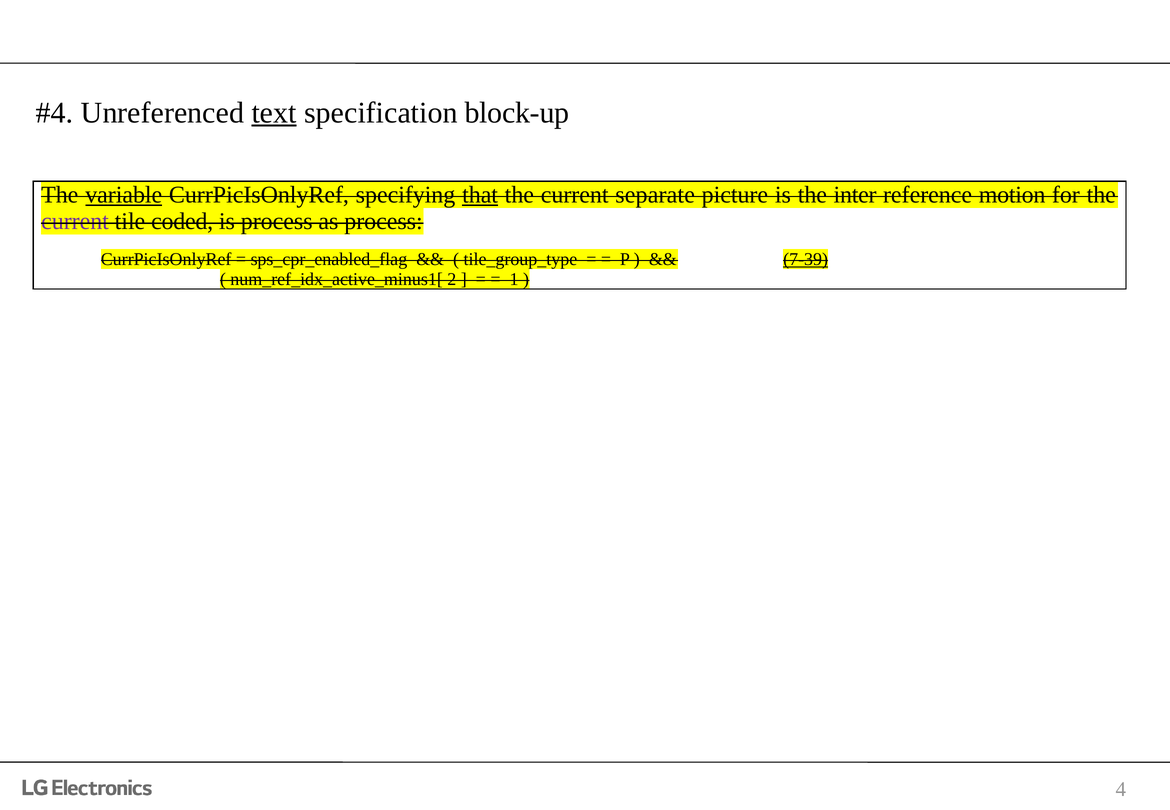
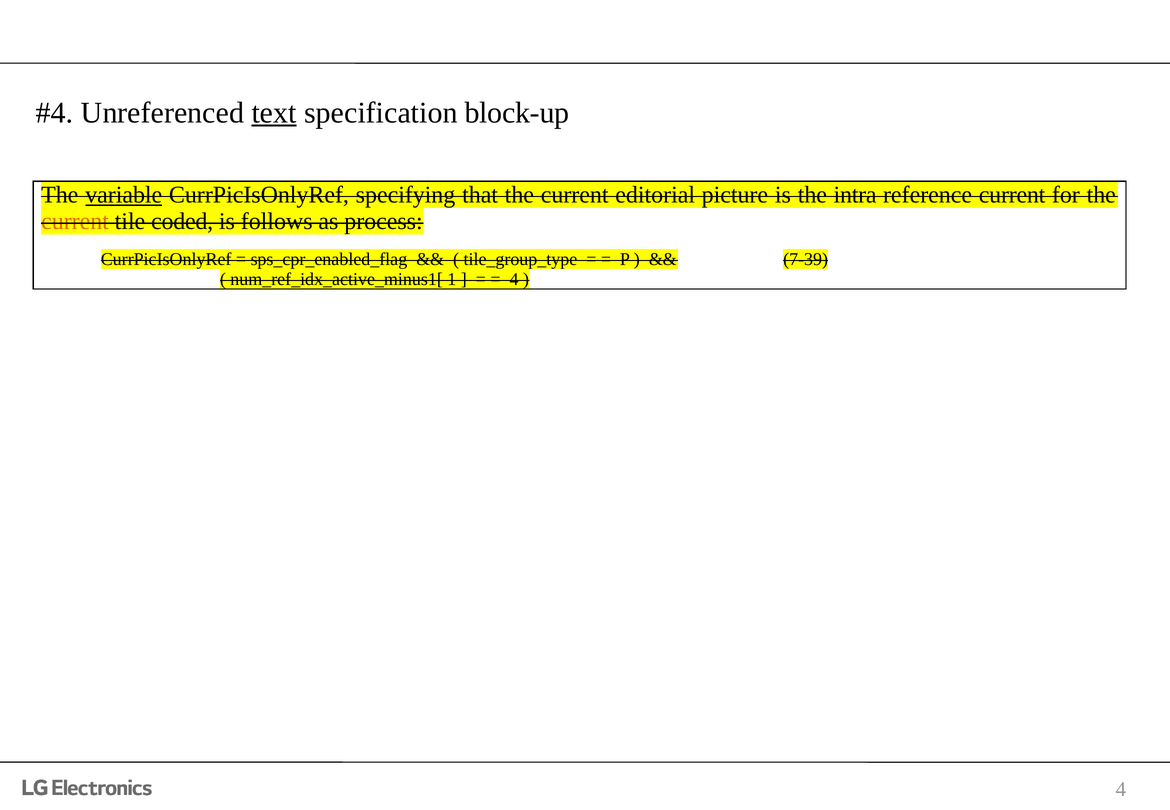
that underline: present -> none
separate: separate -> editorial
inter: inter -> intra
reference motion: motion -> current
current at (75, 221) colour: purple -> orange
is process: process -> follows
7‑39 underline: present -> none
2: 2 -> 1
1 at (514, 279): 1 -> 4
